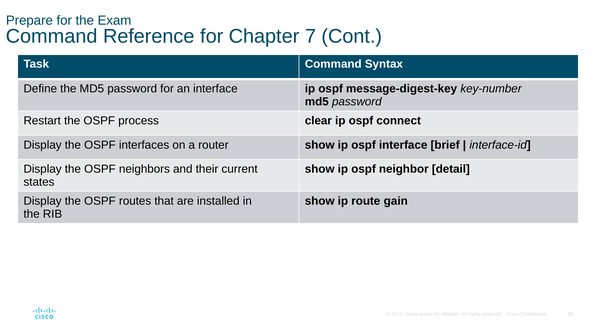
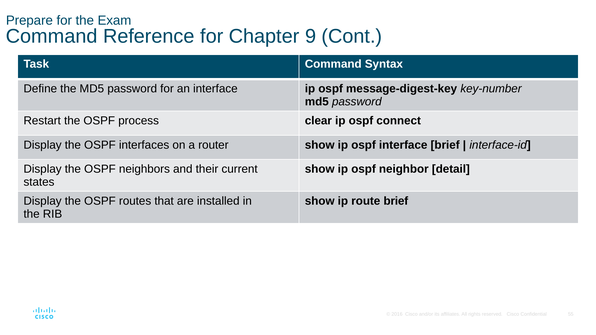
7: 7 -> 9
route gain: gain -> brief
